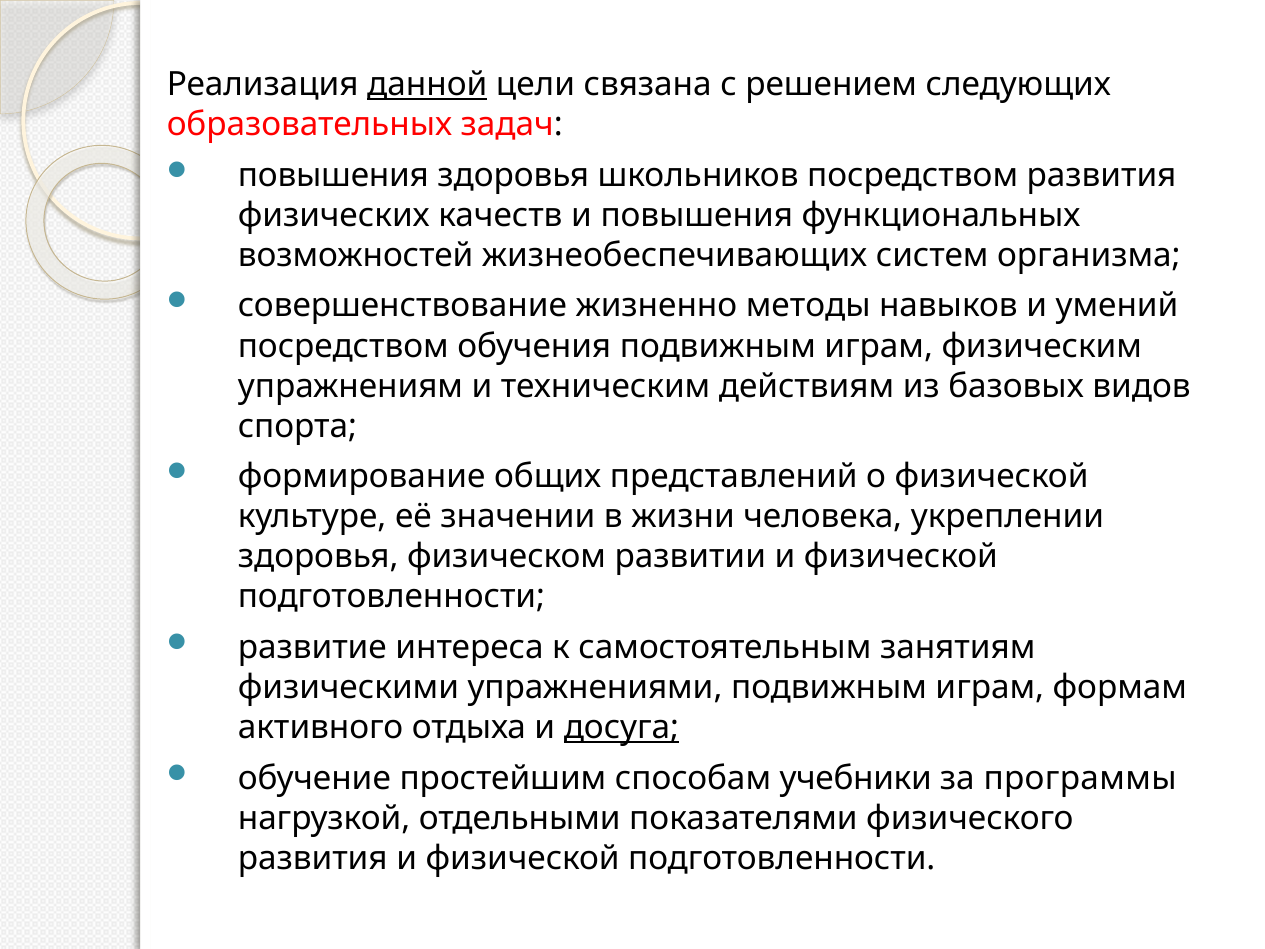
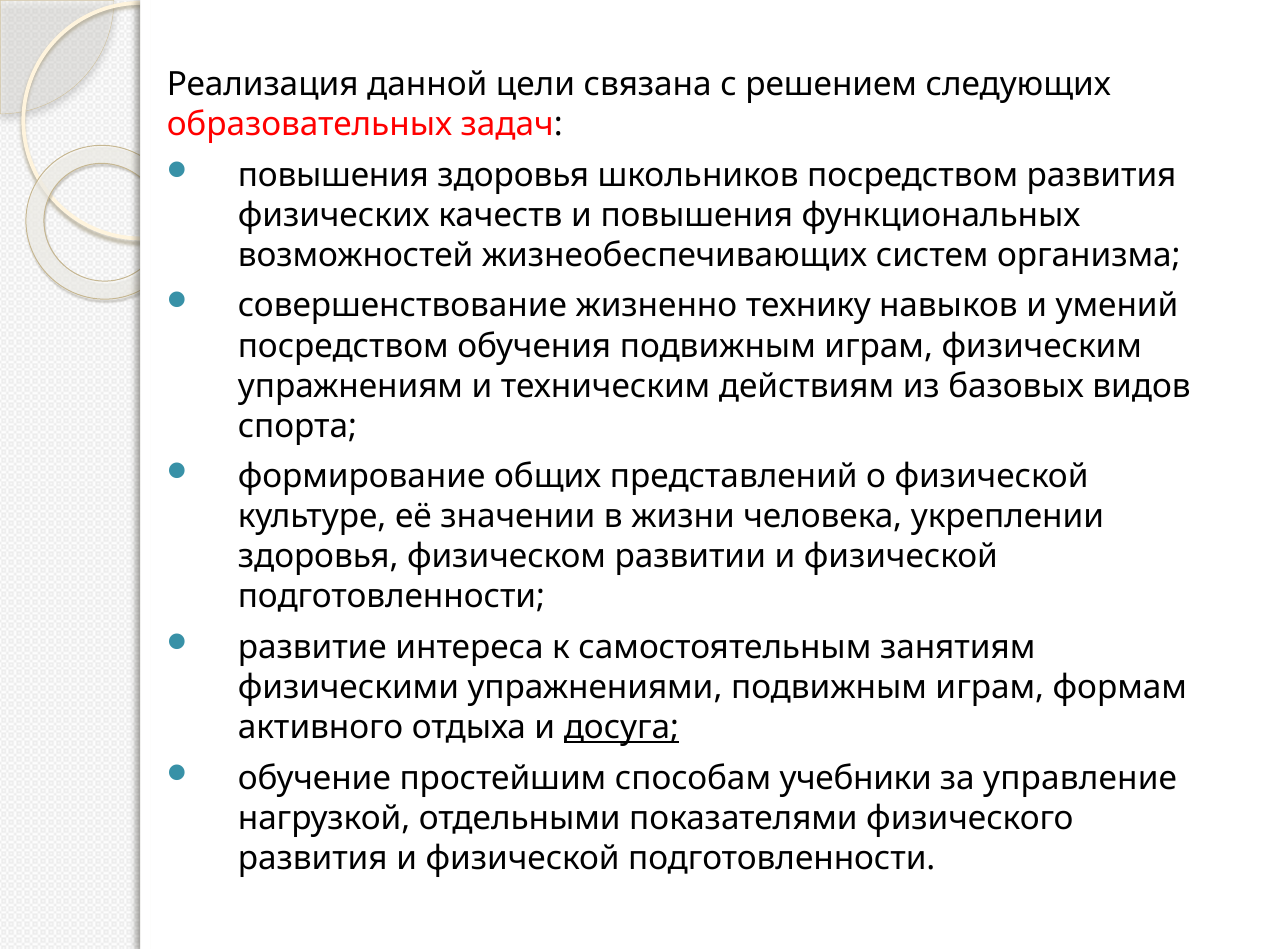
данной underline: present -> none
методы: методы -> технику
программы: программы -> управление
